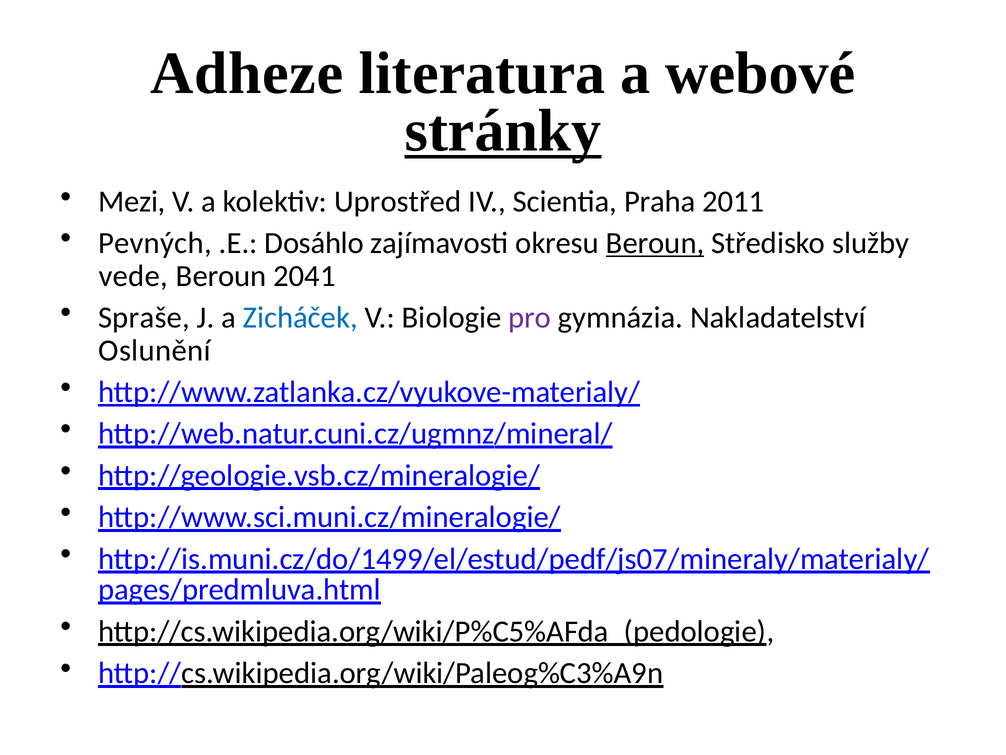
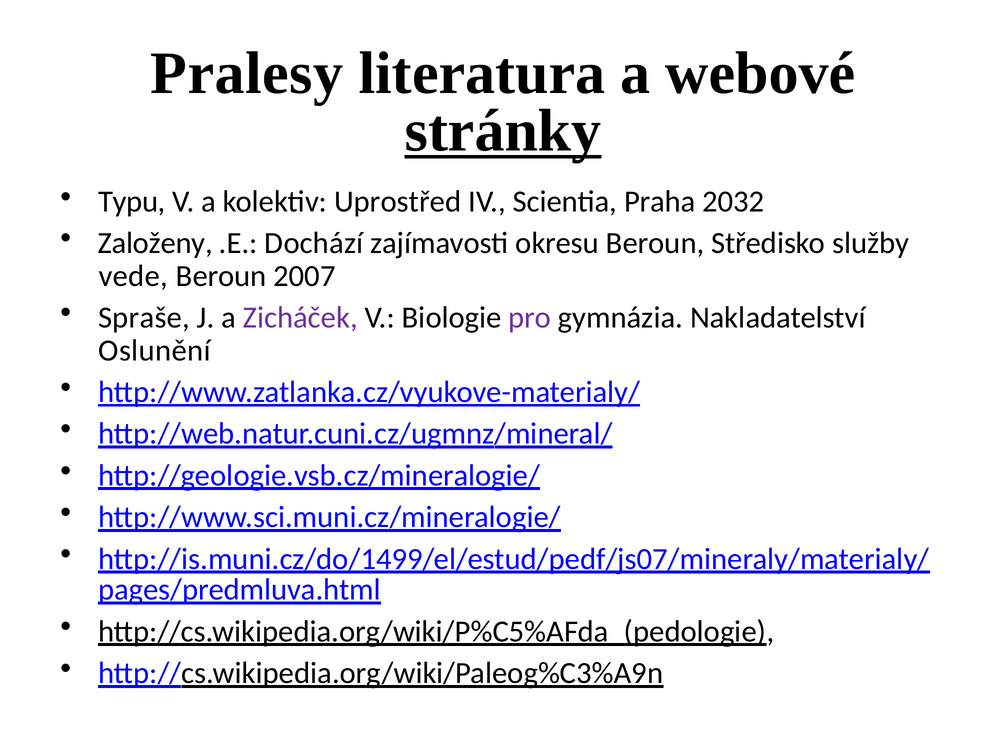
Adheze: Adheze -> Pralesy
Mezi: Mezi -> Typu
2011: 2011 -> 2032
Pevných: Pevných -> Založeny
Dosáhlo: Dosáhlo -> Dochází
Beroun at (655, 243) underline: present -> none
2041: 2041 -> 2007
Zicháček colour: blue -> purple
